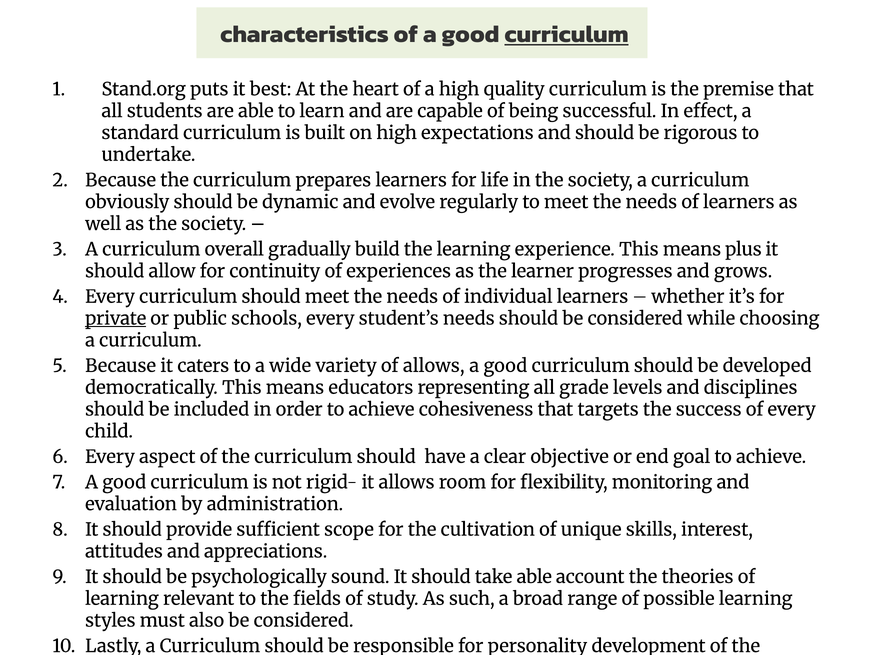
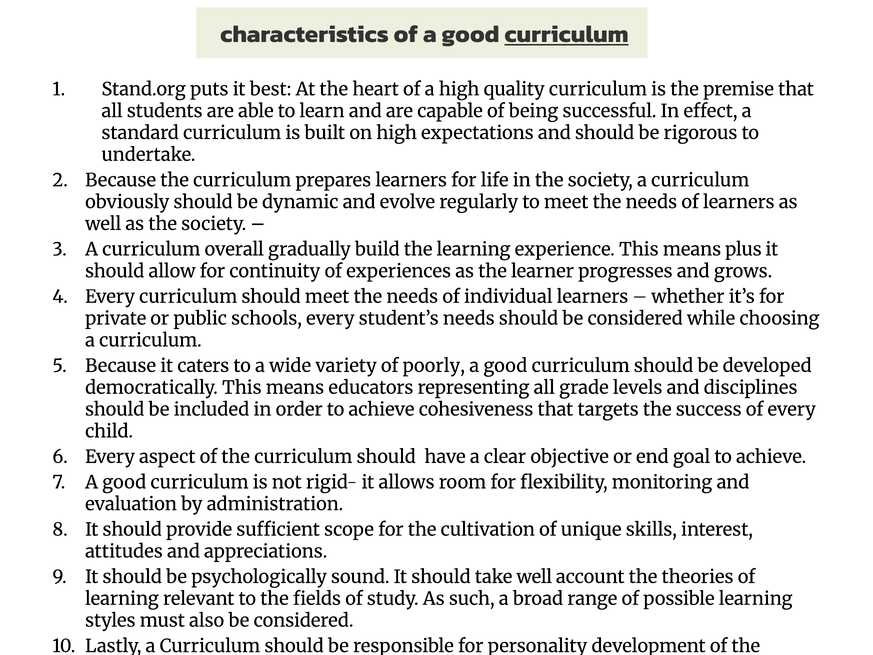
private underline: present -> none
of allows: allows -> poorly
take able: able -> well
